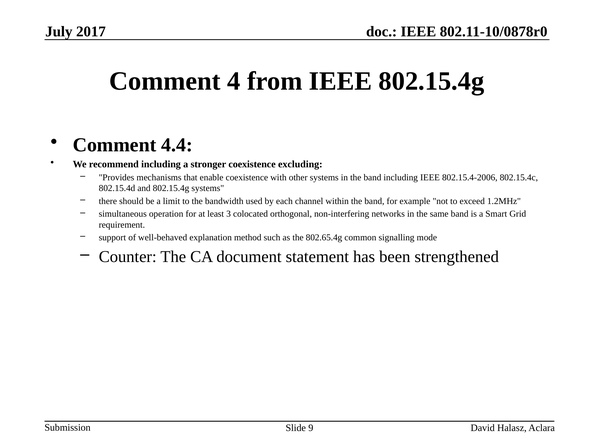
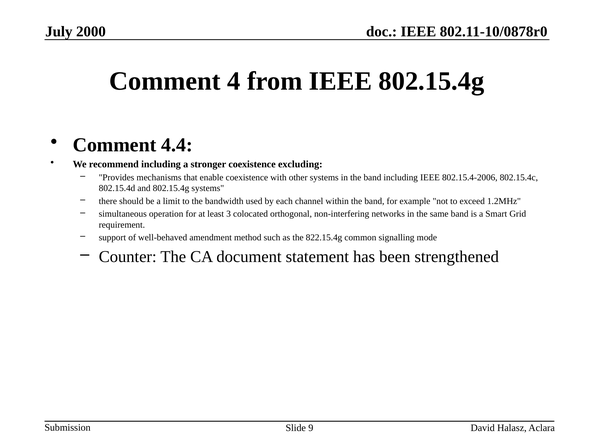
2017: 2017 -> 2000
explanation: explanation -> amendment
802.65.4g: 802.65.4g -> 822.15.4g
